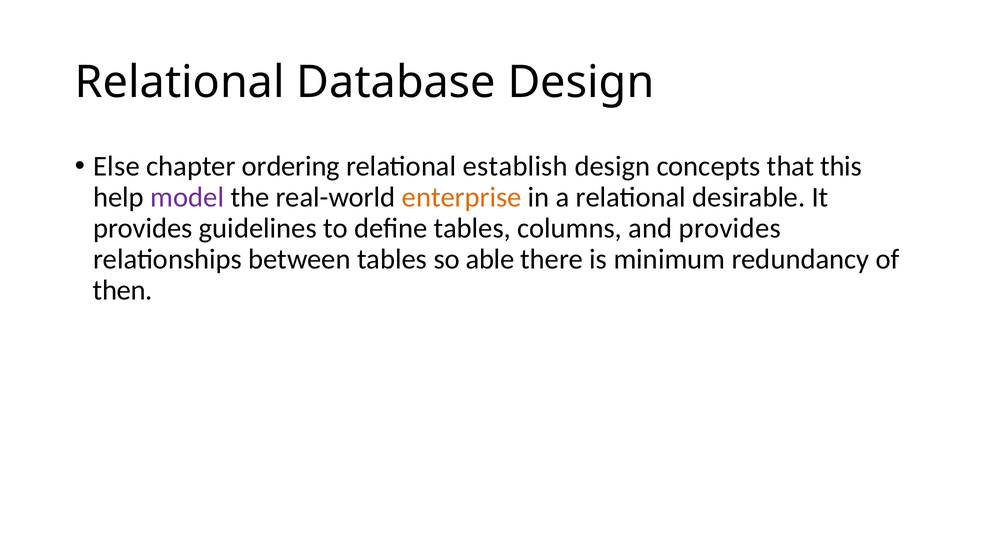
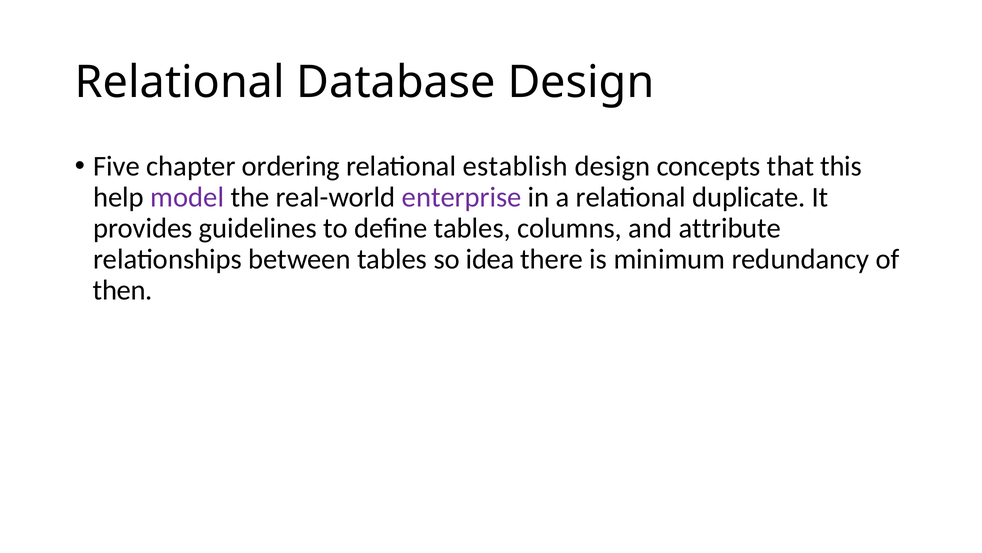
Else: Else -> Five
enterprise colour: orange -> purple
desirable: desirable -> duplicate
and provides: provides -> attribute
able: able -> idea
